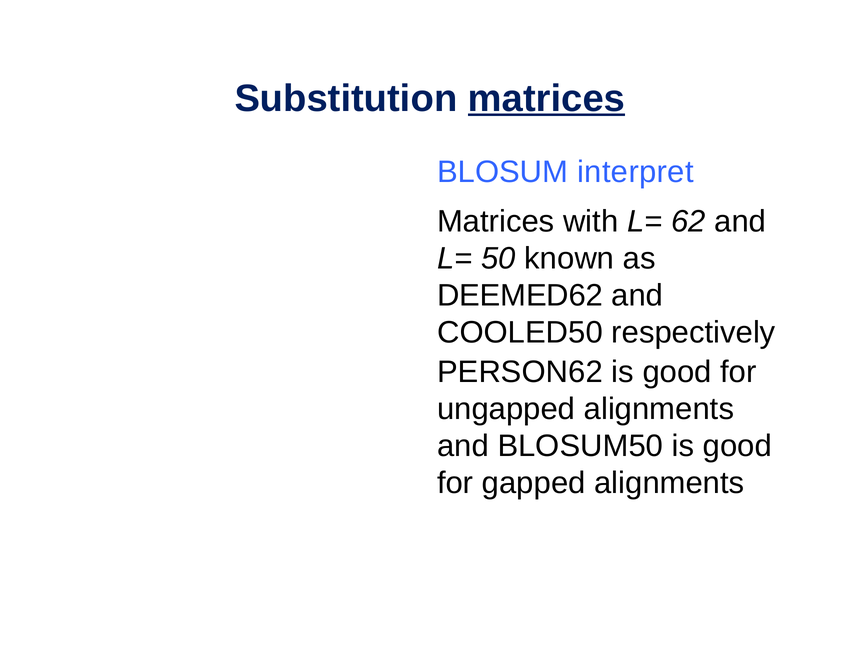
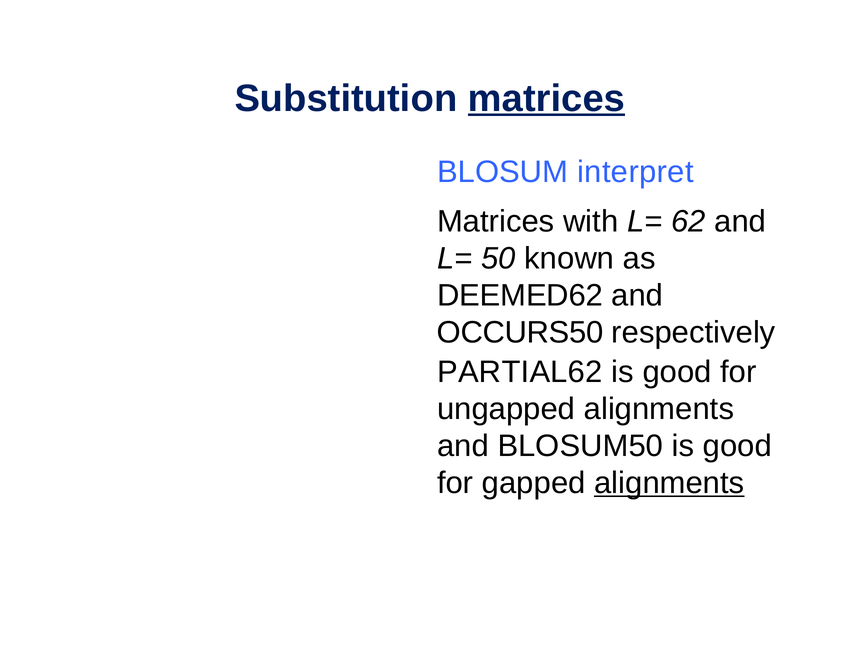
COOLED50: COOLED50 -> OCCURS50
PERSON62: PERSON62 -> PARTIAL62
alignments at (669, 483) underline: none -> present
